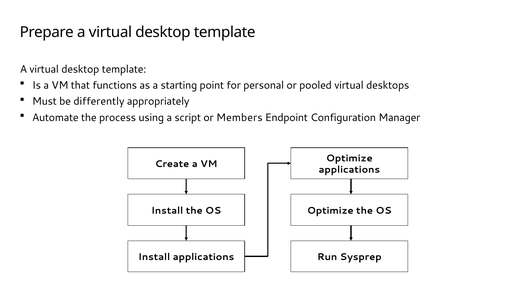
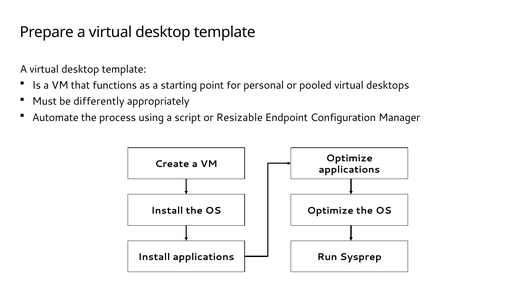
Members: Members -> Resizable
